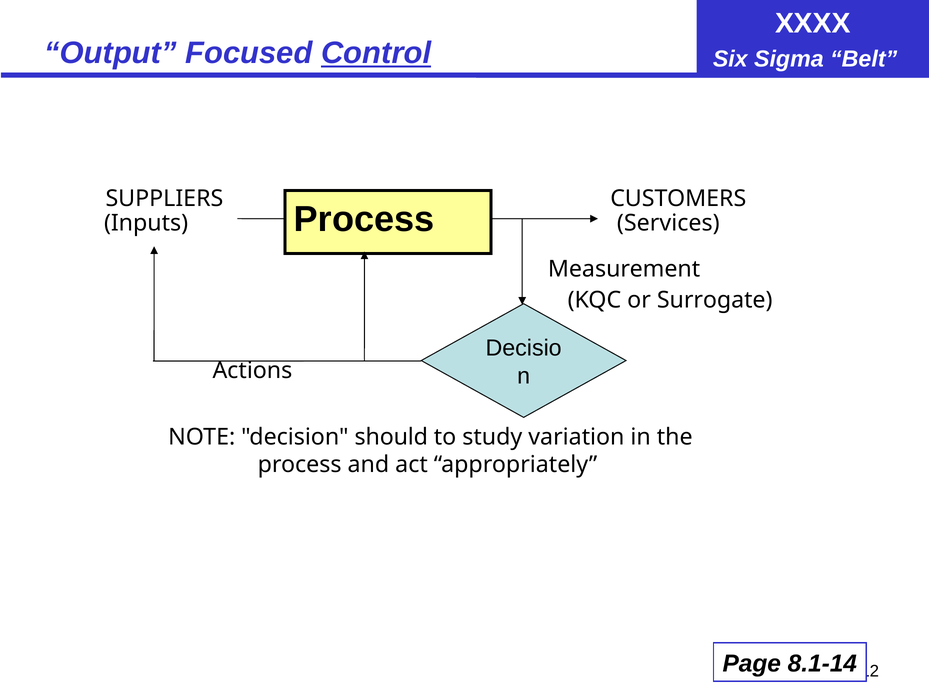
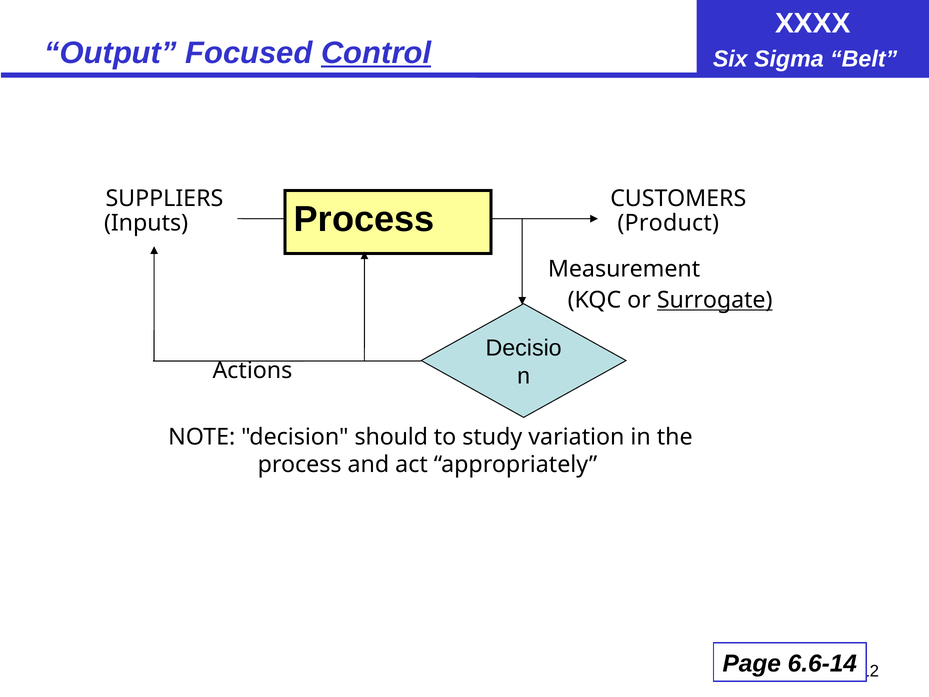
Services: Services -> Product
Surrogate underline: none -> present
8.1-14: 8.1-14 -> 6.6-14
